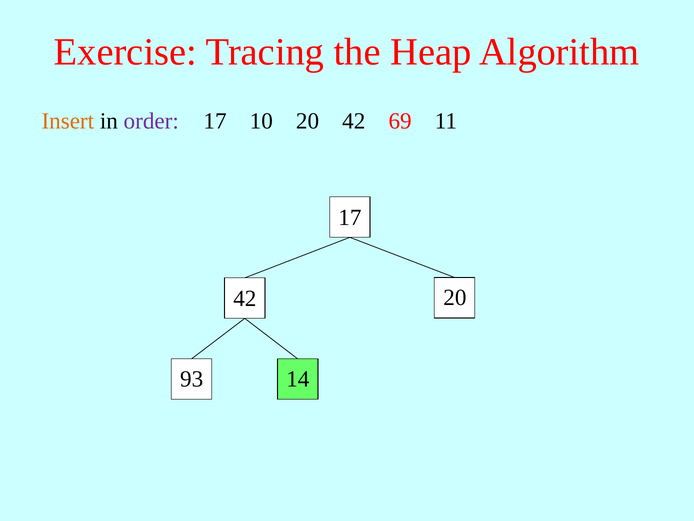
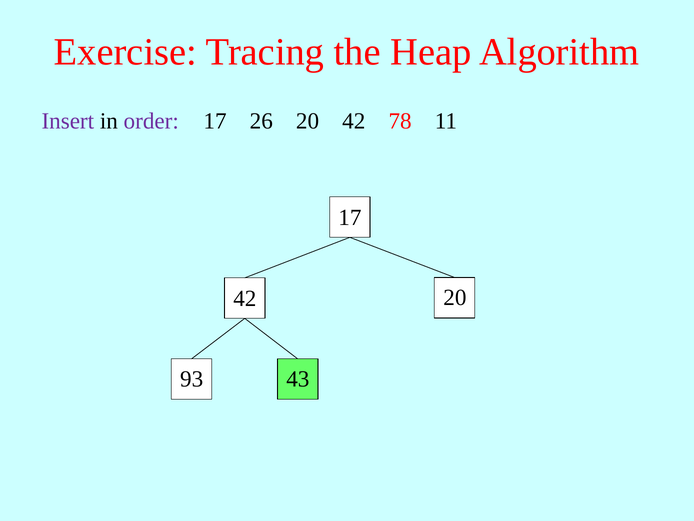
Insert colour: orange -> purple
10: 10 -> 26
69: 69 -> 78
14: 14 -> 43
